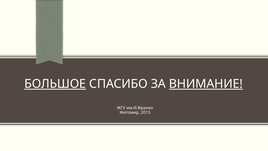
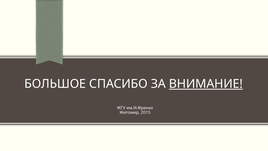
БОЛЬШОЕ underline: present -> none
